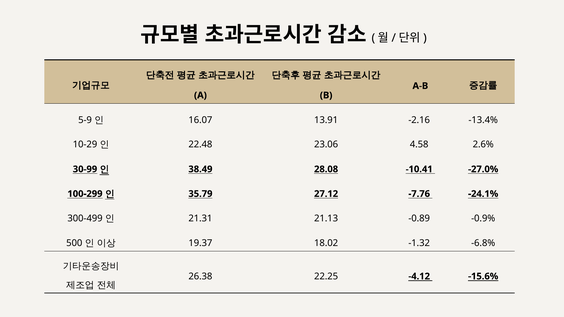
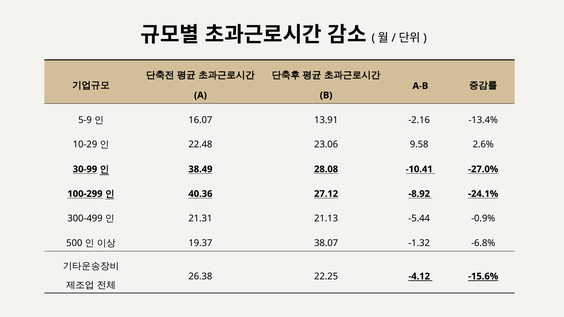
4.58: 4.58 -> 9.58
35.79: 35.79 -> 40.36
-7.76: -7.76 -> -8.92
-0.89: -0.89 -> -5.44
18.02: 18.02 -> 38.07
